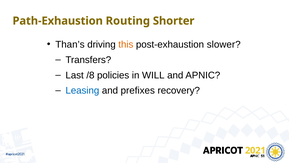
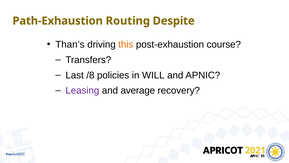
Shorter: Shorter -> Despite
slower: slower -> course
Leasing colour: blue -> purple
prefixes: prefixes -> average
